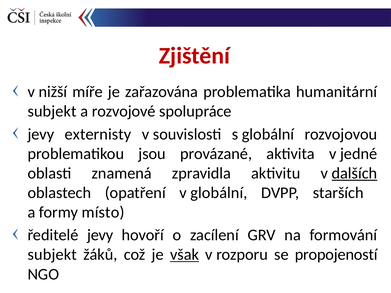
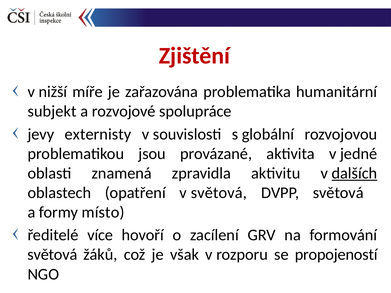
v globální: globální -> světová
DVPP starších: starších -> světová
ředitelé jevy: jevy -> více
subjekt at (52, 255): subjekt -> světová
však underline: present -> none
